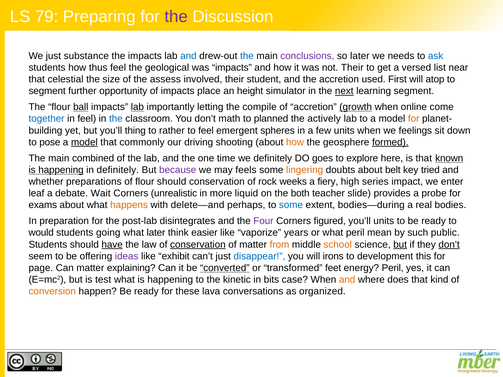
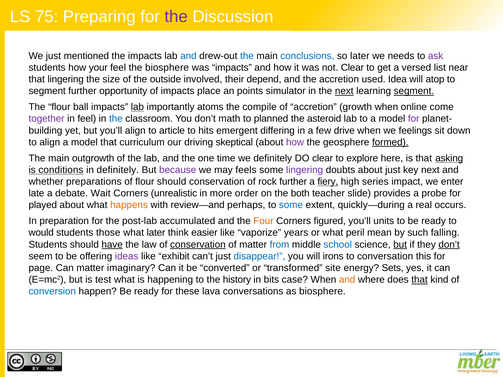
79: 79 -> 75
substance: substance -> mentioned
conclusions colour: purple -> blue
ask colour: blue -> purple
thus: thus -> your
the geological: geological -> biosphere
not Their: Their -> Clear
that celestial: celestial -> lingering
assess: assess -> outside
student: student -> depend
First: First -> Idea
height: height -> points
segment at (414, 91) underline: none -> present
ball underline: present -> none
letting: letting -> atoms
growth underline: present -> none
together colour: blue -> purple
actively: actively -> asteroid
for at (414, 119) colour: orange -> purple
you’ll thing: thing -> align
rather: rather -> article
to feel: feel -> hits
spheres: spheres -> differing
few units: units -> drive
to pose: pose -> align
model at (84, 142) underline: present -> none
commonly: commonly -> curriculum
shooting: shooting -> skeptical
how at (295, 142) colour: orange -> purple
combined: combined -> outgrowth
DO goes: goes -> clear
known: known -> asking
happening at (61, 170): happening -> conditions
lingering at (305, 170) colour: orange -> purple
about belt: belt -> just
key tried: tried -> next
rock weeks: weeks -> further
fiery underline: none -> present
leaf: leaf -> late
liquid: liquid -> order
exams: exams -> played
delete—and: delete—and -> review—and
bodies—during: bodies—during -> quickly—during
bodies: bodies -> occurs
disintegrates: disintegrates -> accumulated
Four colour: purple -> orange
going: going -> those
public: public -> falling
from colour: orange -> blue
school colour: orange -> blue
development: development -> conversation
explaining: explaining -> imaginary
converted underline: present -> none
feet: feet -> site
energy Peril: Peril -> Sets
kinetic: kinetic -> history
that at (420, 280) underline: none -> present
conversion colour: orange -> blue
as organized: organized -> biosphere
